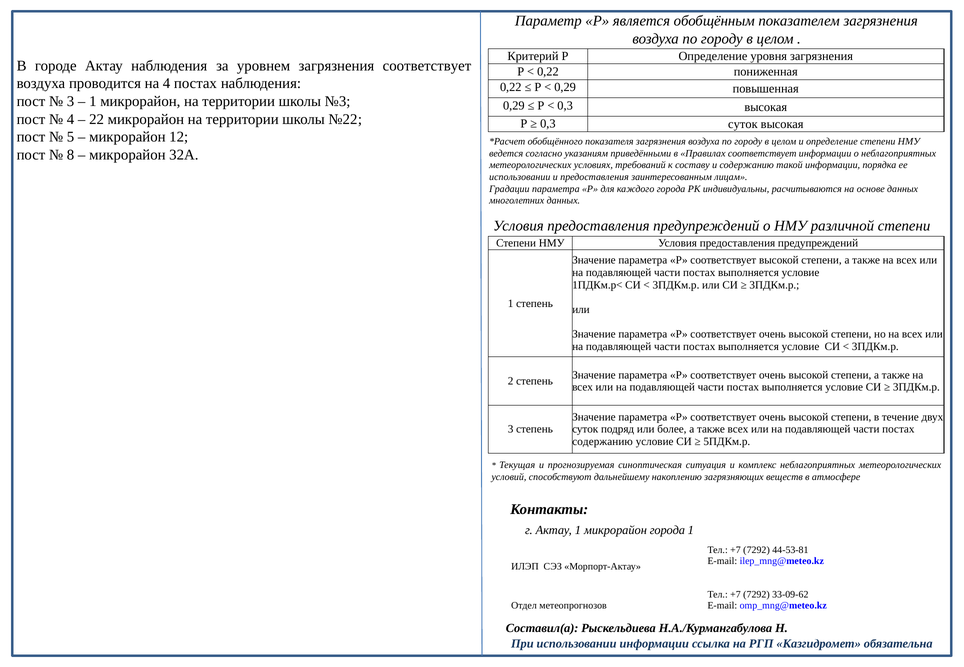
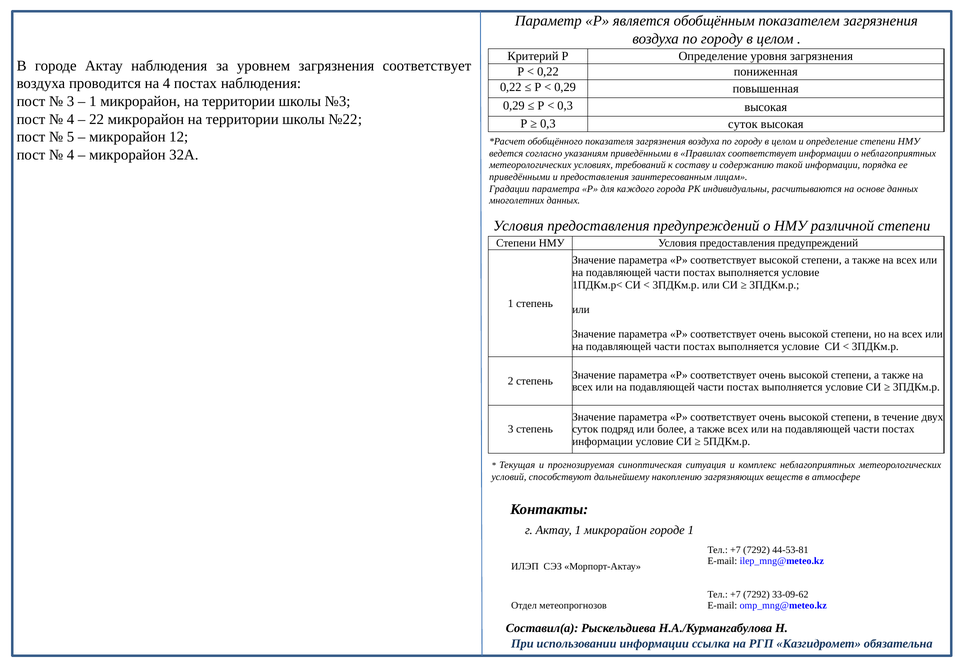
8 at (71, 155): 8 -> 4
использовании at (520, 177): использовании -> приведёнными
содержанию at (603, 442): содержанию -> информации
микрорайон города: города -> городе
